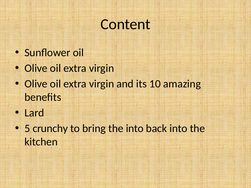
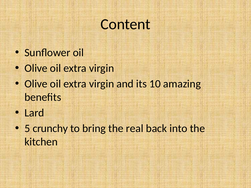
the into: into -> real
